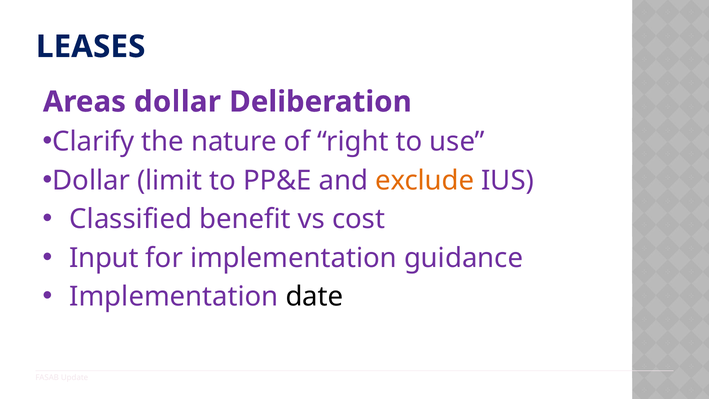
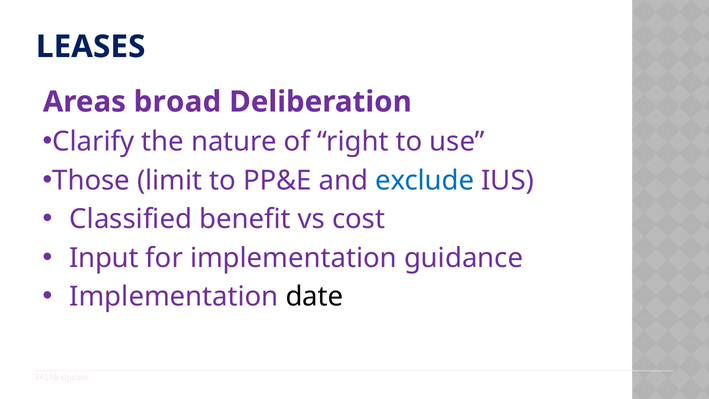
Areas dollar: dollar -> broad
Dollar at (91, 180): Dollar -> Those
exclude colour: orange -> blue
